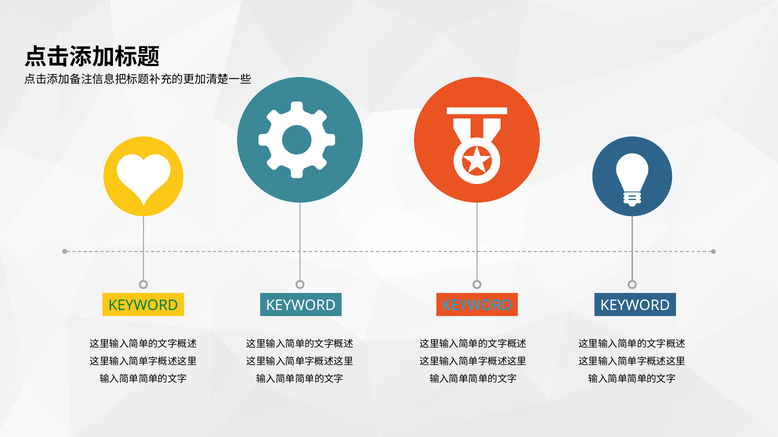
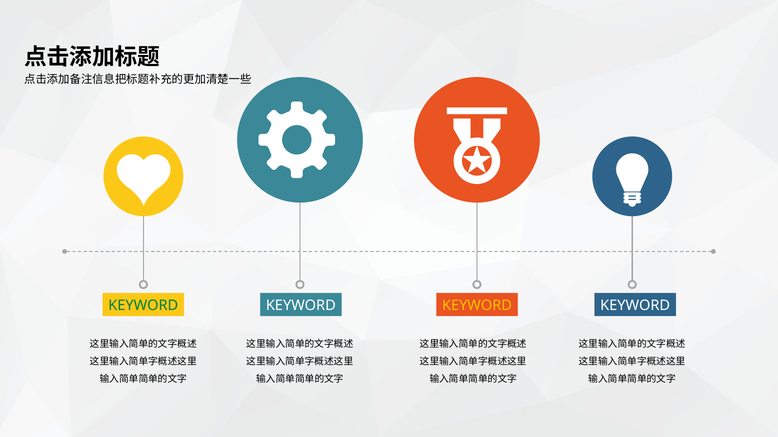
KEYWORD at (477, 306) colour: light blue -> yellow
